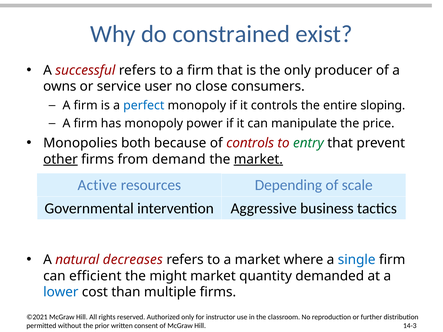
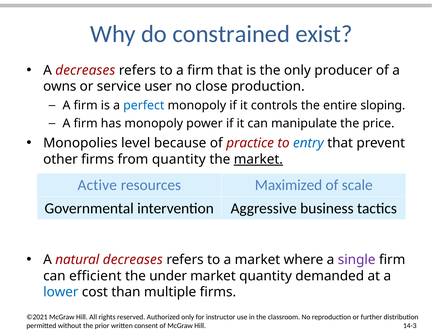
A successful: successful -> decreases
consumers: consumers -> production
both: both -> level
of controls: controls -> practice
entry colour: green -> blue
other underline: present -> none
from demand: demand -> quantity
Depending: Depending -> Maximized
single colour: blue -> purple
might: might -> under
